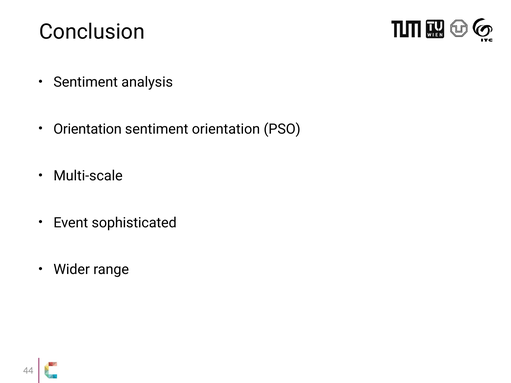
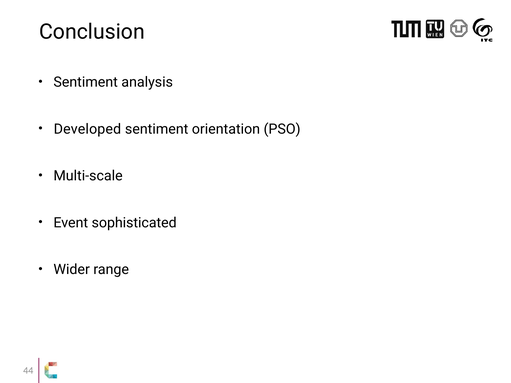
Orientation at (88, 129): Orientation -> Developed
